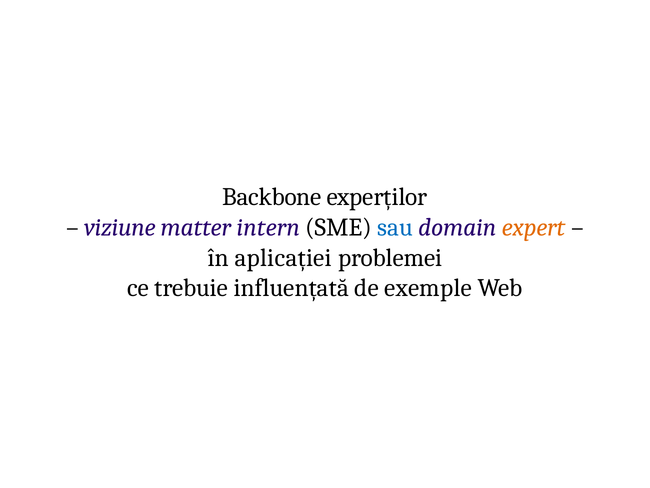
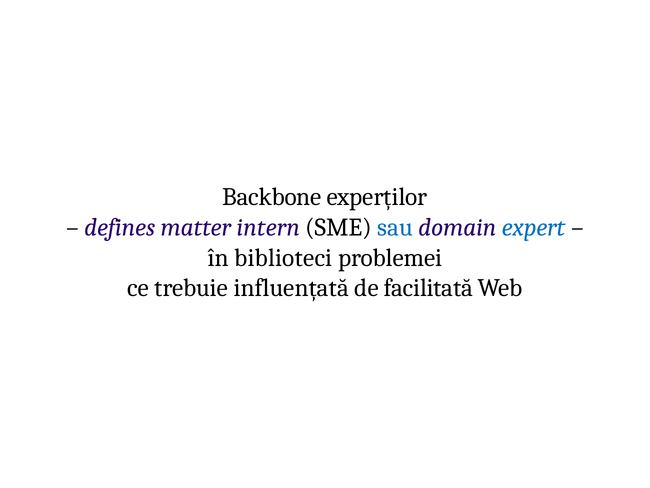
viziune: viziune -> defines
expert colour: orange -> blue
aplicației: aplicației -> biblioteci
exemple: exemple -> facilitată
